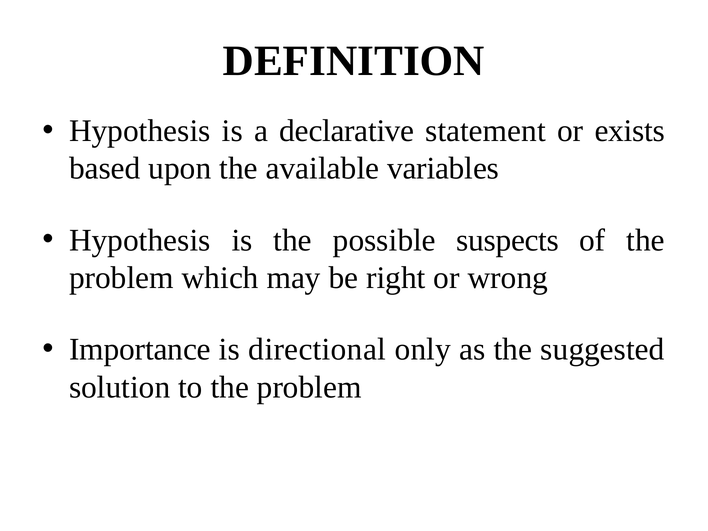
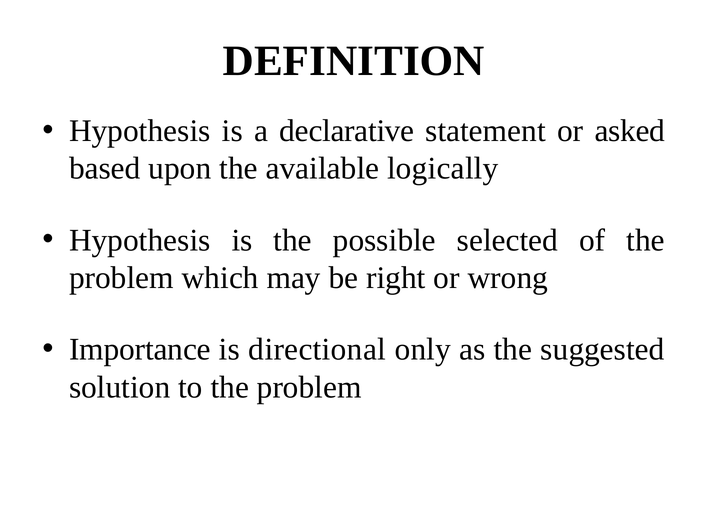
exists: exists -> asked
variables: variables -> logically
suspects: suspects -> selected
